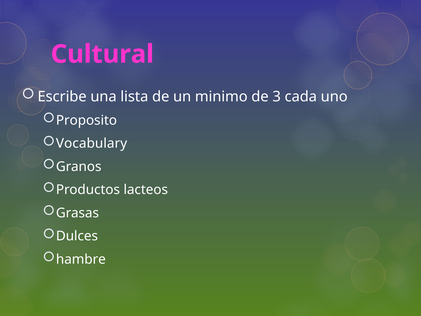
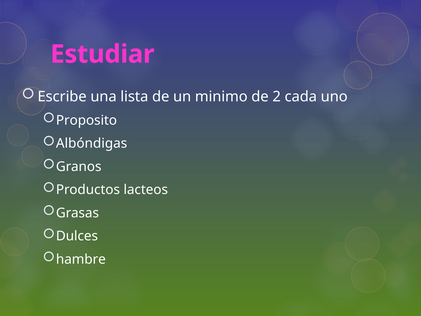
Cultural: Cultural -> Estudiar
3: 3 -> 2
Vocabulary: Vocabulary -> Albóndigas
